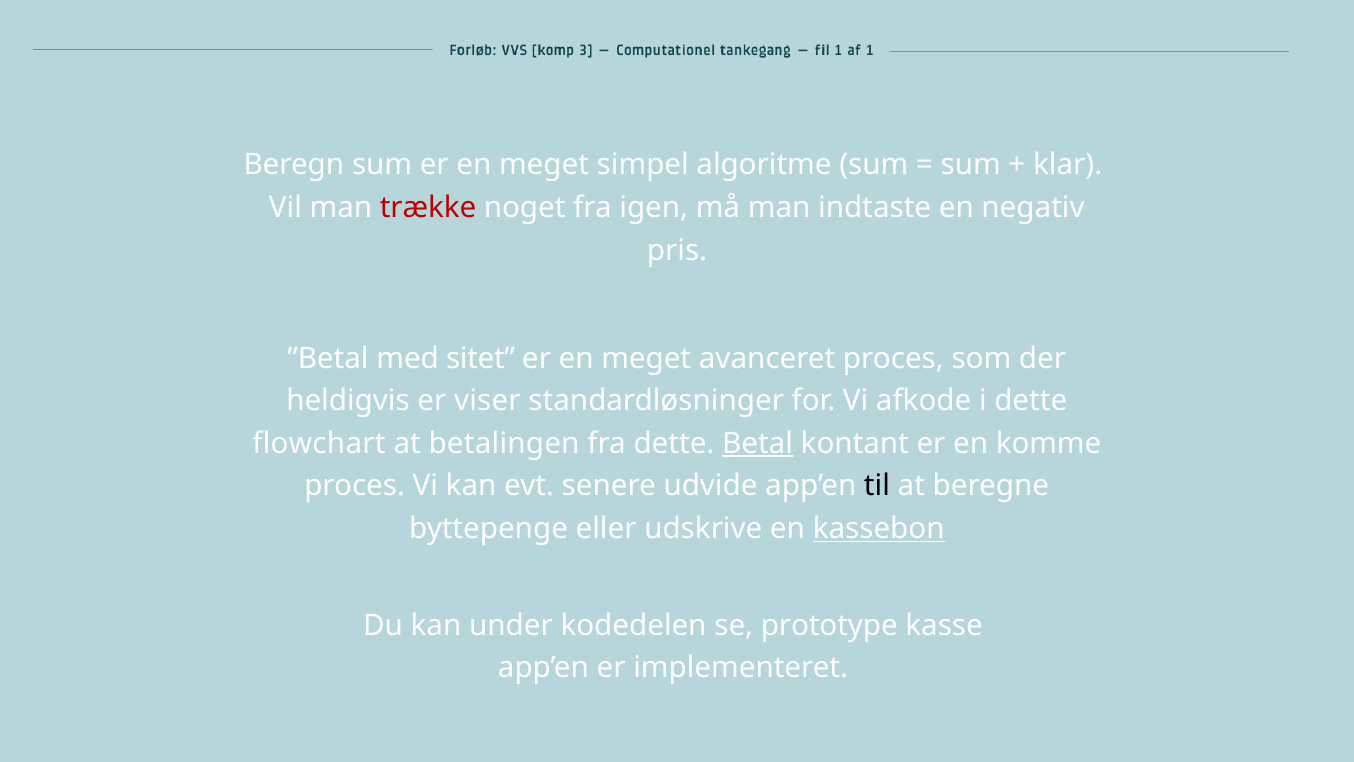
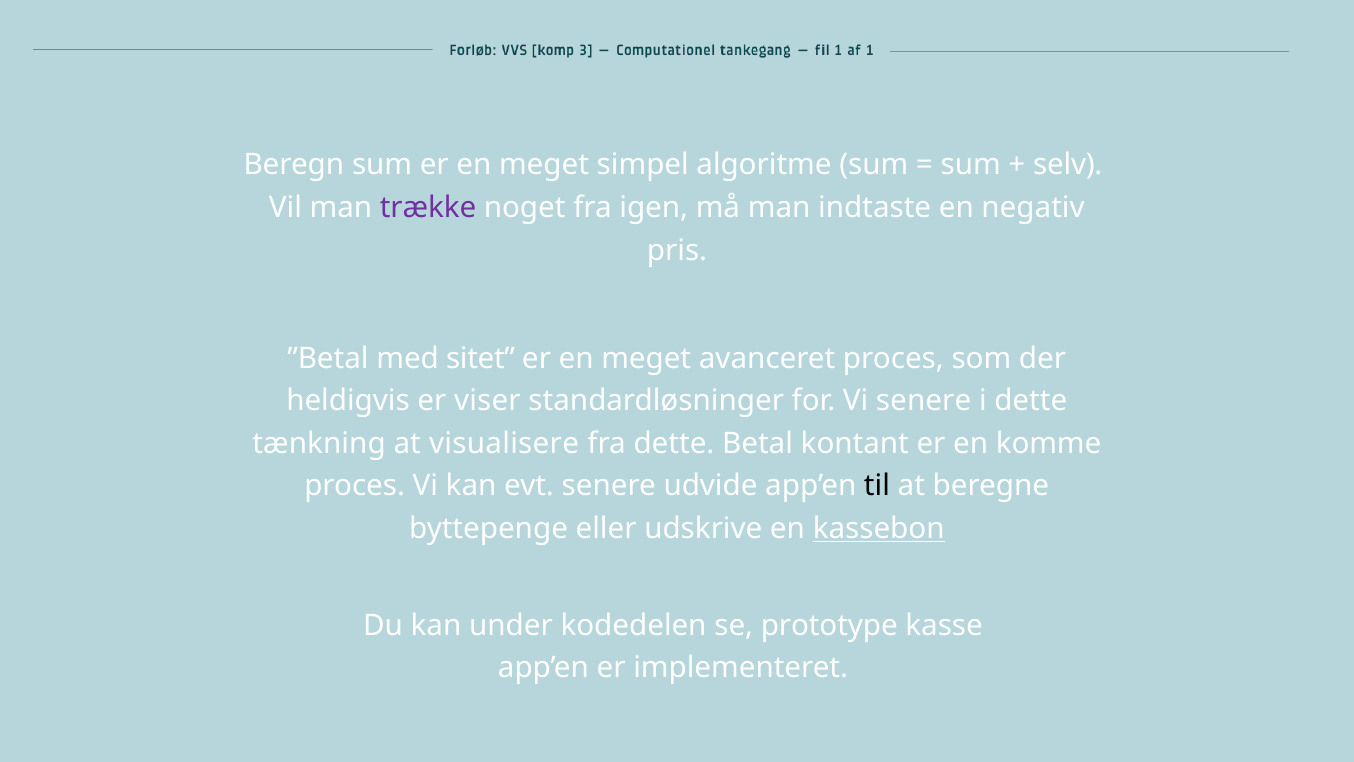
klar: klar -> selv
trække colour: red -> purple
Vi afkode: afkode -> senere
flowchart: flowchart -> tænkning
betalingen: betalingen -> visualisere
Betal underline: present -> none
